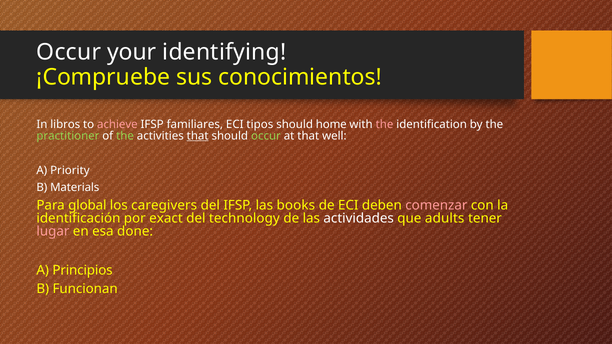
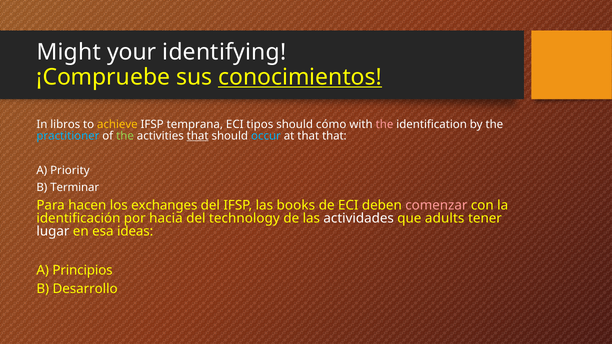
Occur at (69, 52): Occur -> Might
conocimientos underline: none -> present
achieve colour: pink -> yellow
familiares: familiares -> temprana
home: home -> cómo
practitioner colour: light green -> light blue
occur at (266, 136) colour: light green -> light blue
that well: well -> that
Materials: Materials -> Terminar
global: global -> hacen
caregivers: caregivers -> exchanges
exact: exact -> hacia
lugar colour: pink -> white
done: done -> ideas
Funcionan: Funcionan -> Desarrollo
